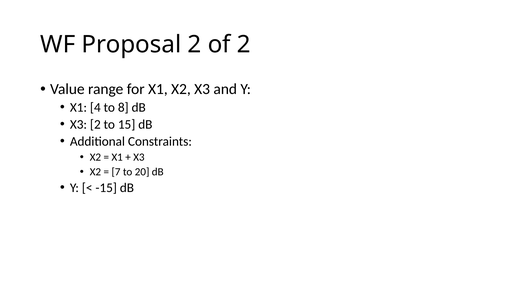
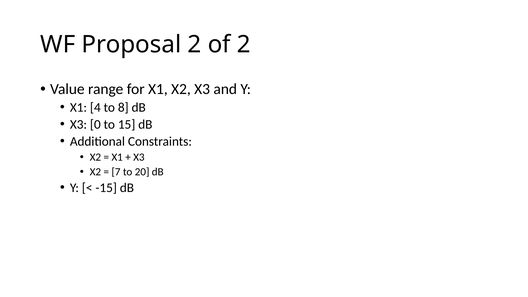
X3 2: 2 -> 0
